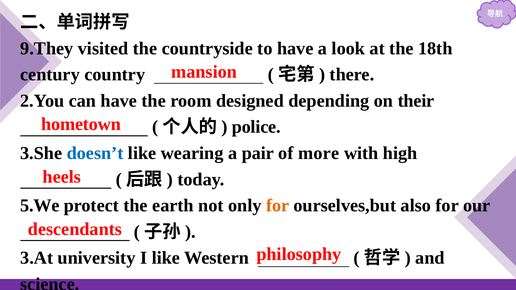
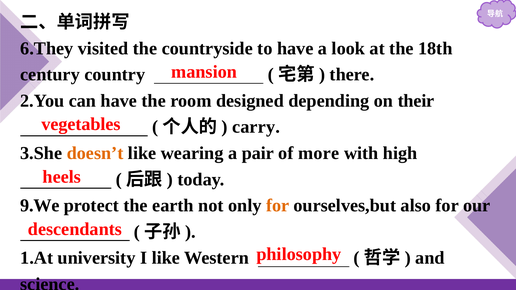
9.They: 9.They -> 6.They
hometown: hometown -> vegetables
police: police -> carry
doesn’t colour: blue -> orange
5.We: 5.We -> 9.We
3.At: 3.At -> 1.At
